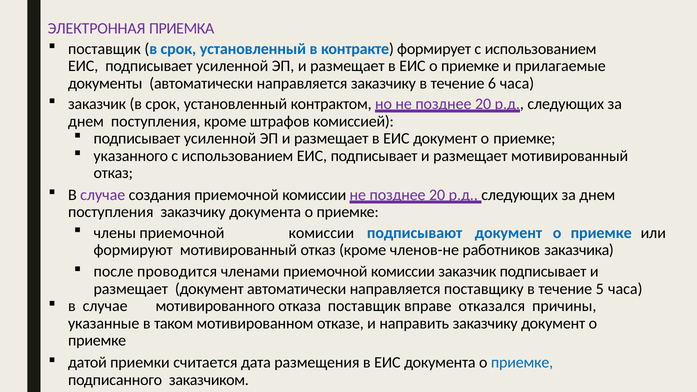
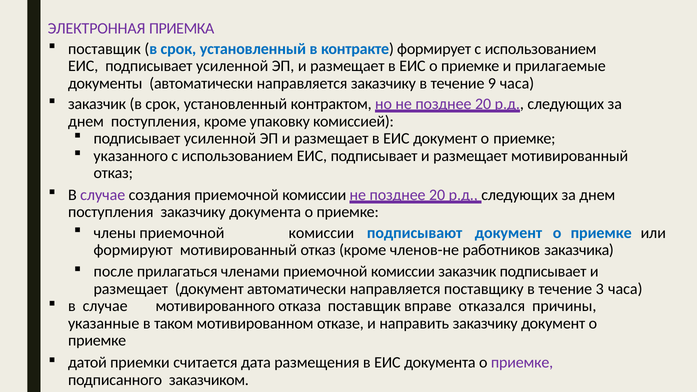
6: 6 -> 9
штрафов: штрафов -> упаковку
проводится: проводится -> прилагаться
5: 5 -> 3
приемке at (522, 363) colour: blue -> purple
